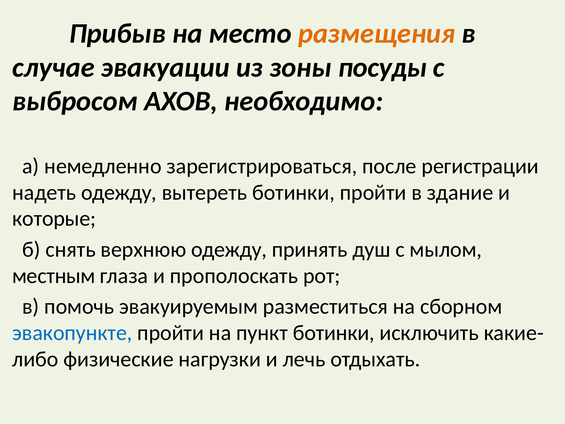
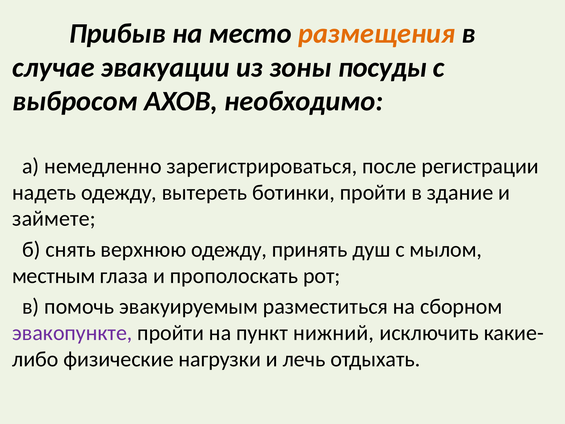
которые: которые -> займете
эвакопункте colour: blue -> purple
пункт ботинки: ботинки -> нижний
